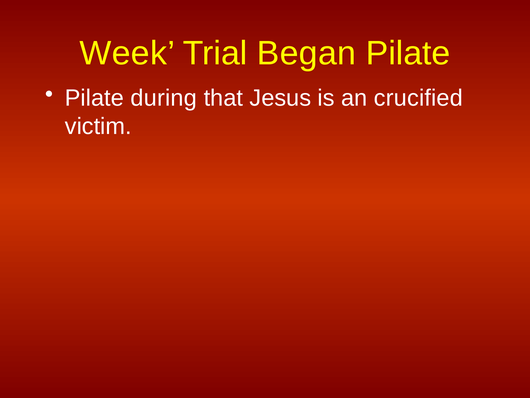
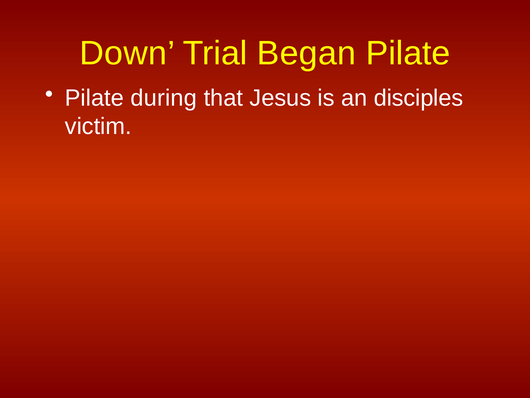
Week: Week -> Down
crucified: crucified -> disciples
